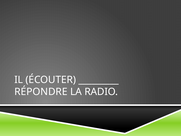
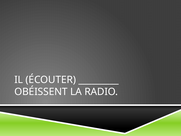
RÉPONDRE: RÉPONDRE -> OBÉISSENT
